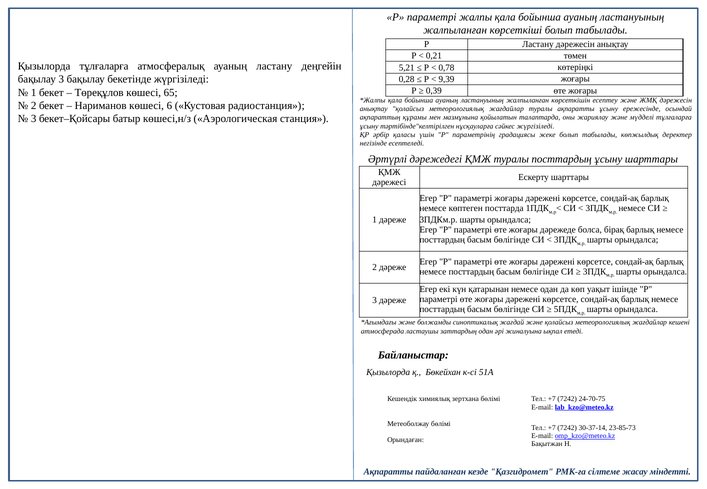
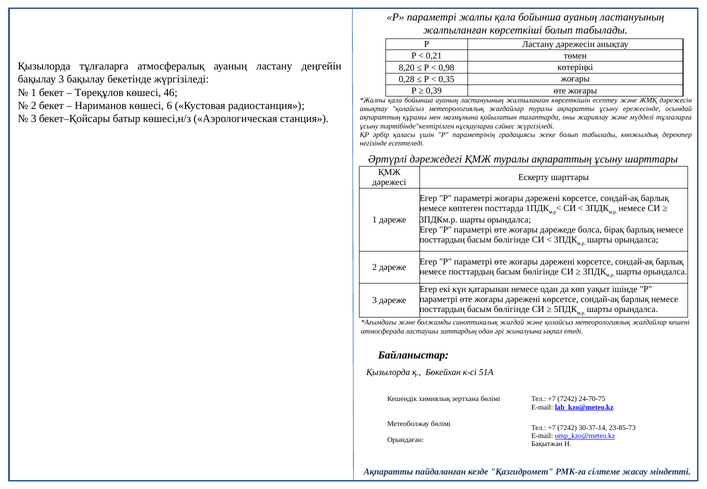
5,21: 5,21 -> 8,20
0,78: 0,78 -> 0,98
9,39: 9,39 -> 0,35
65: 65 -> 46
туралы посттардың: посттардың -> ақпараттың
